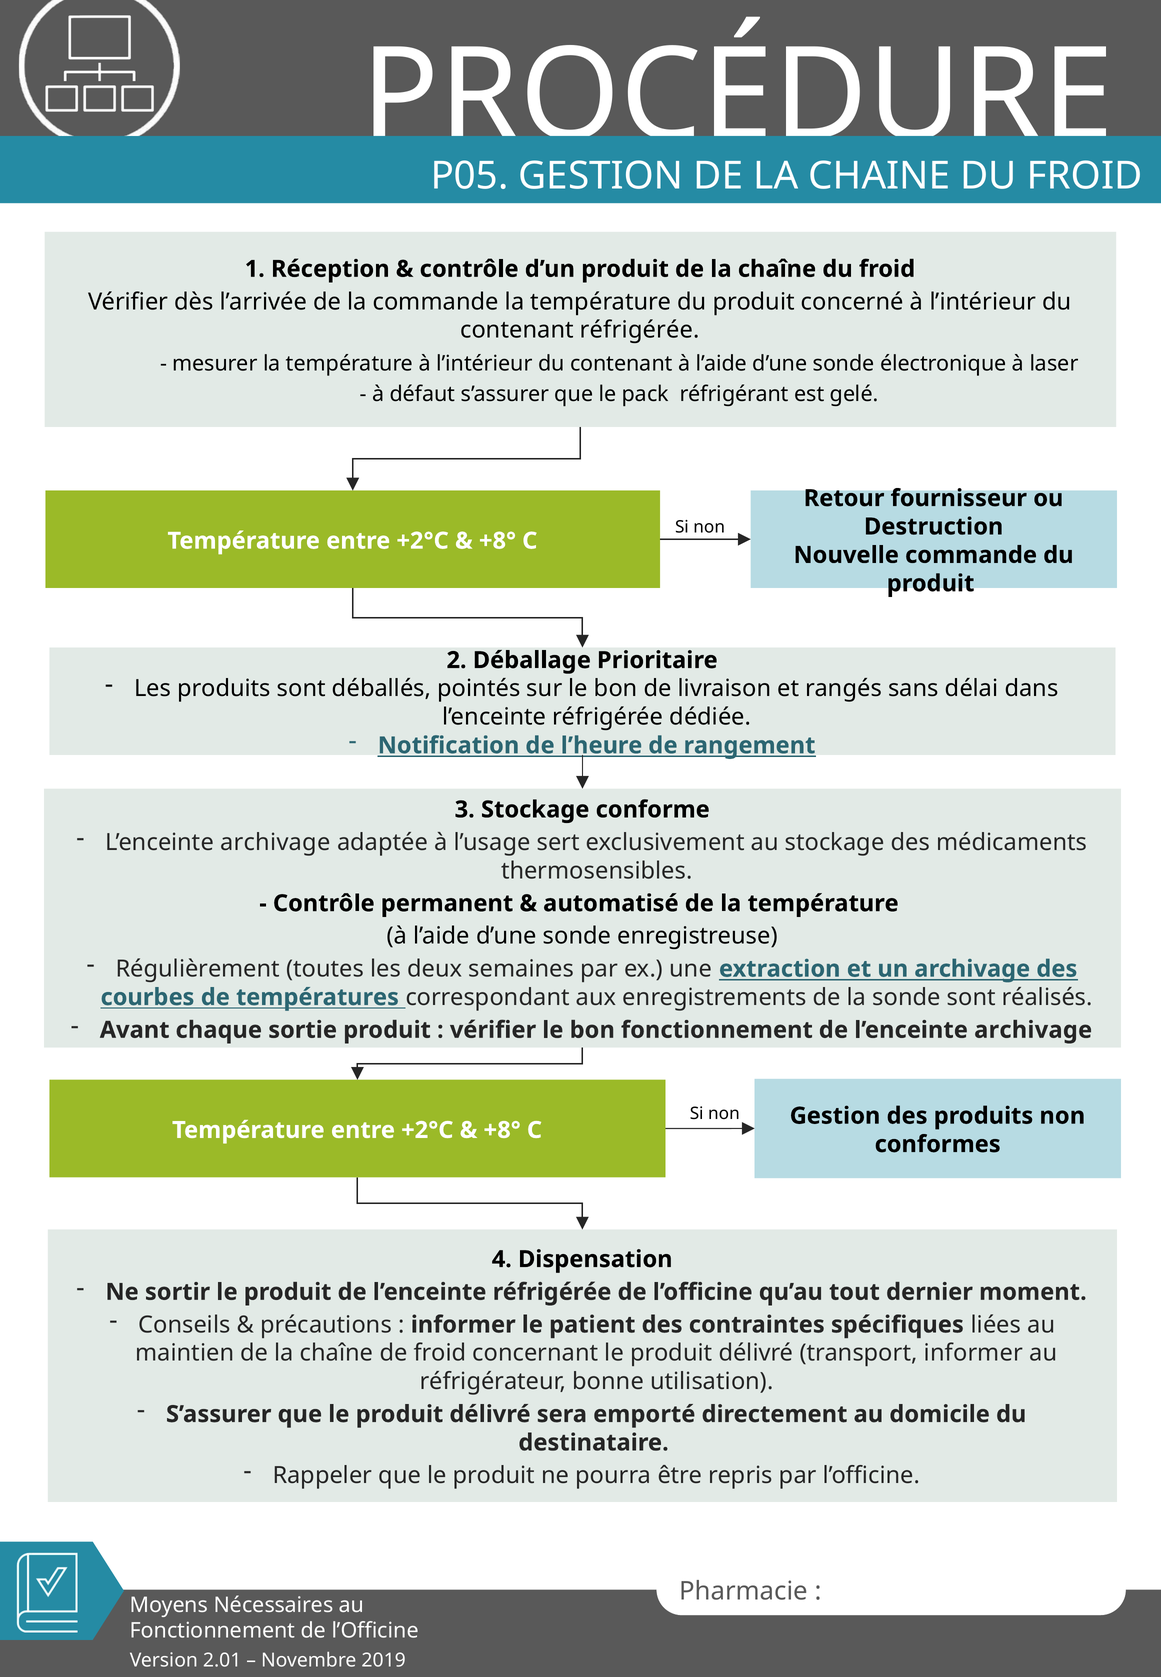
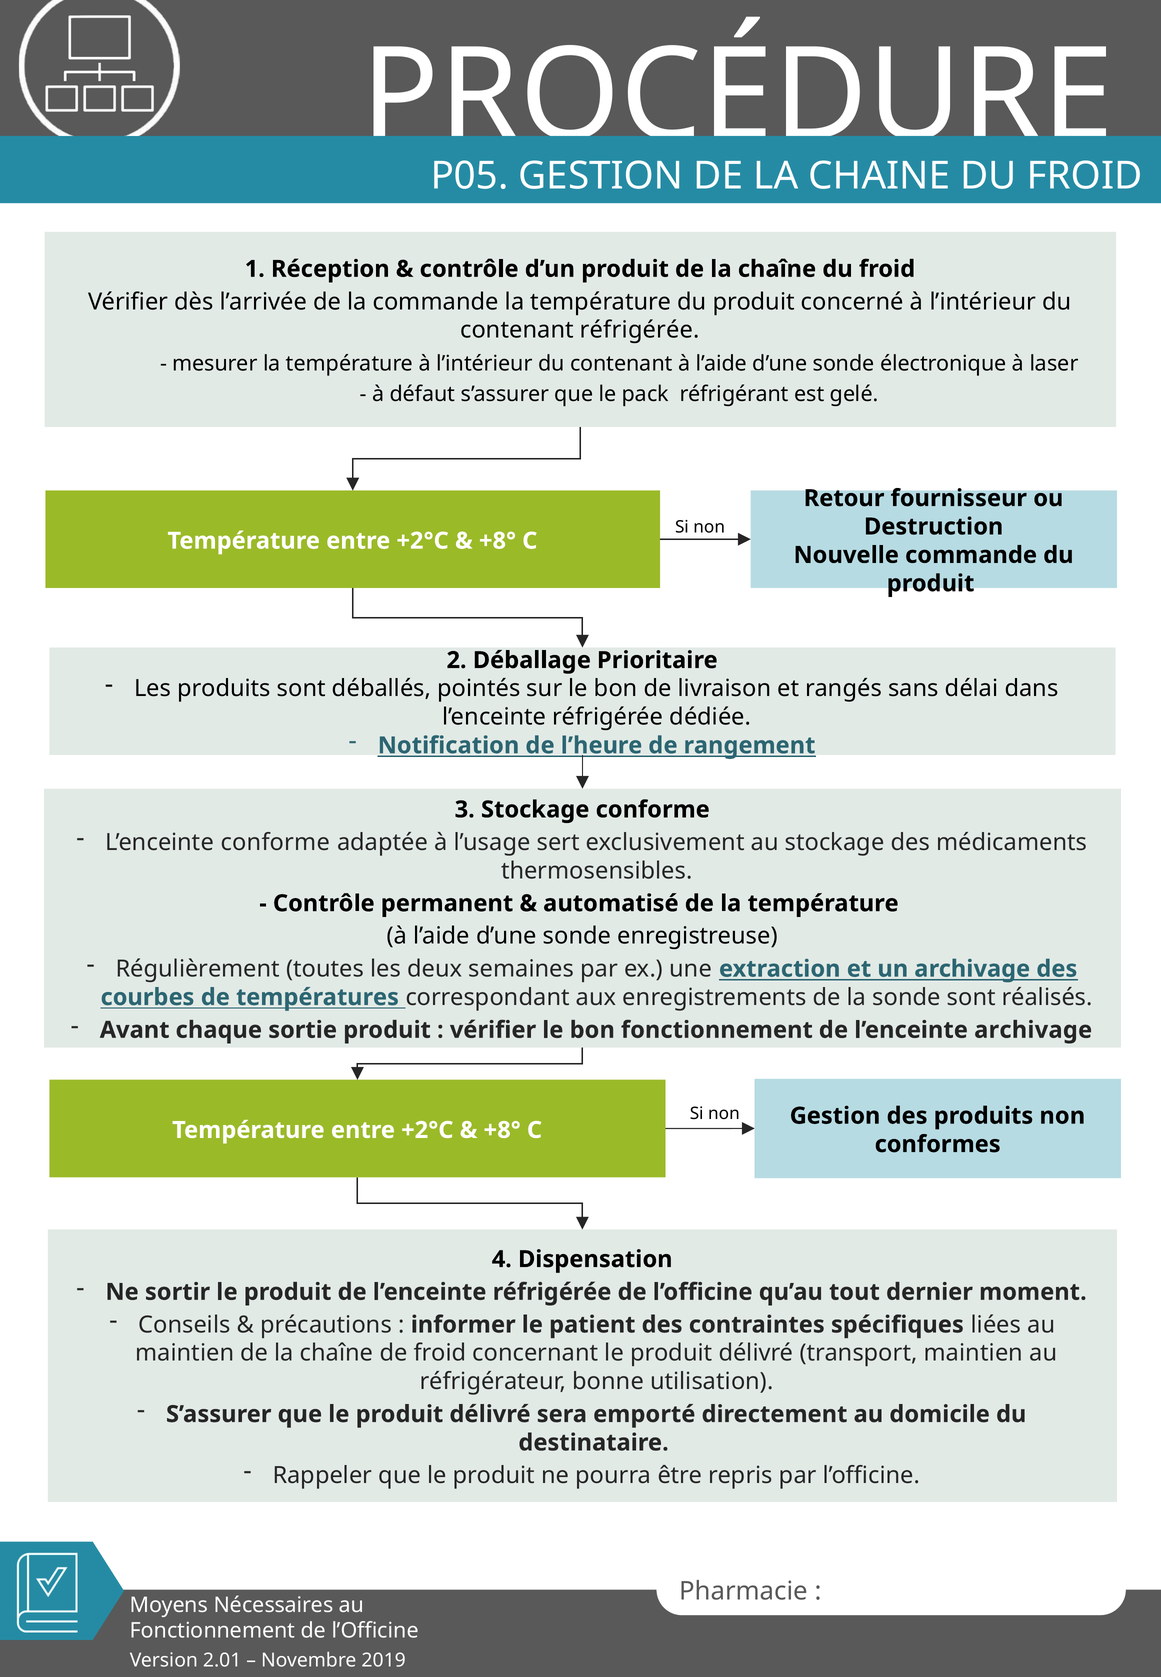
archivage at (275, 842): archivage -> conforme
transport informer: informer -> maintien
